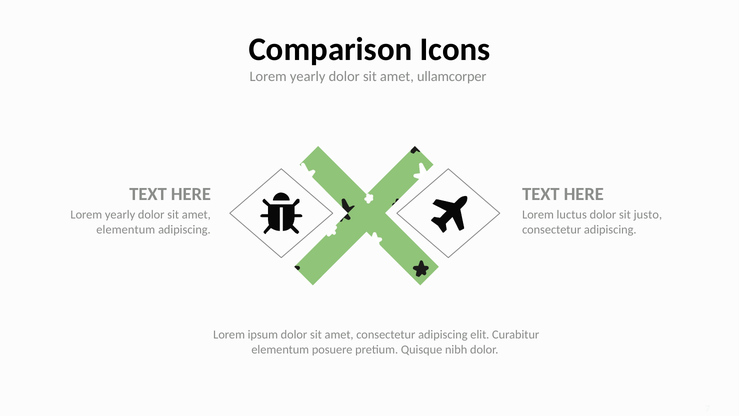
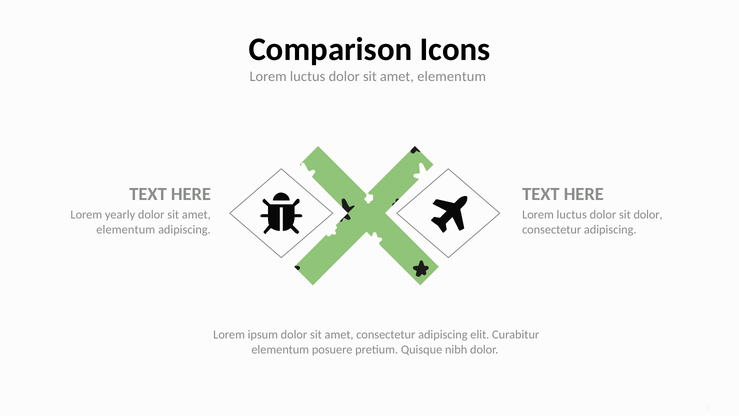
yearly at (308, 77): yearly -> luctus
ullamcorper at (452, 77): ullamcorper -> elementum
sit justo: justo -> dolor
